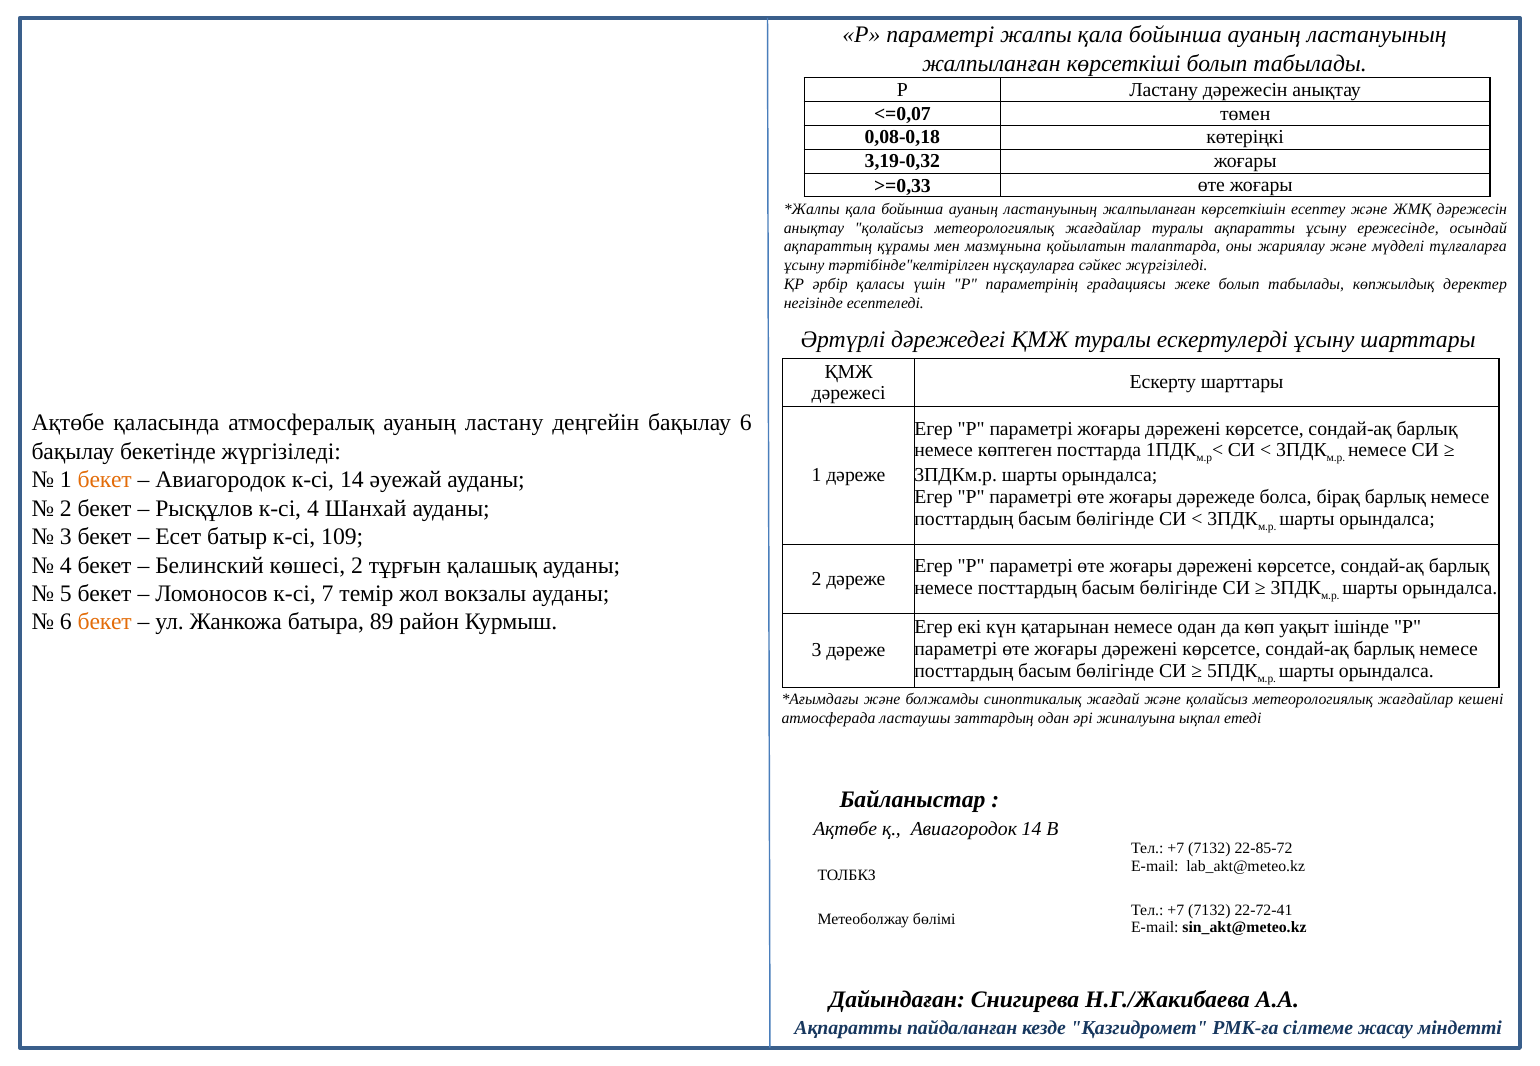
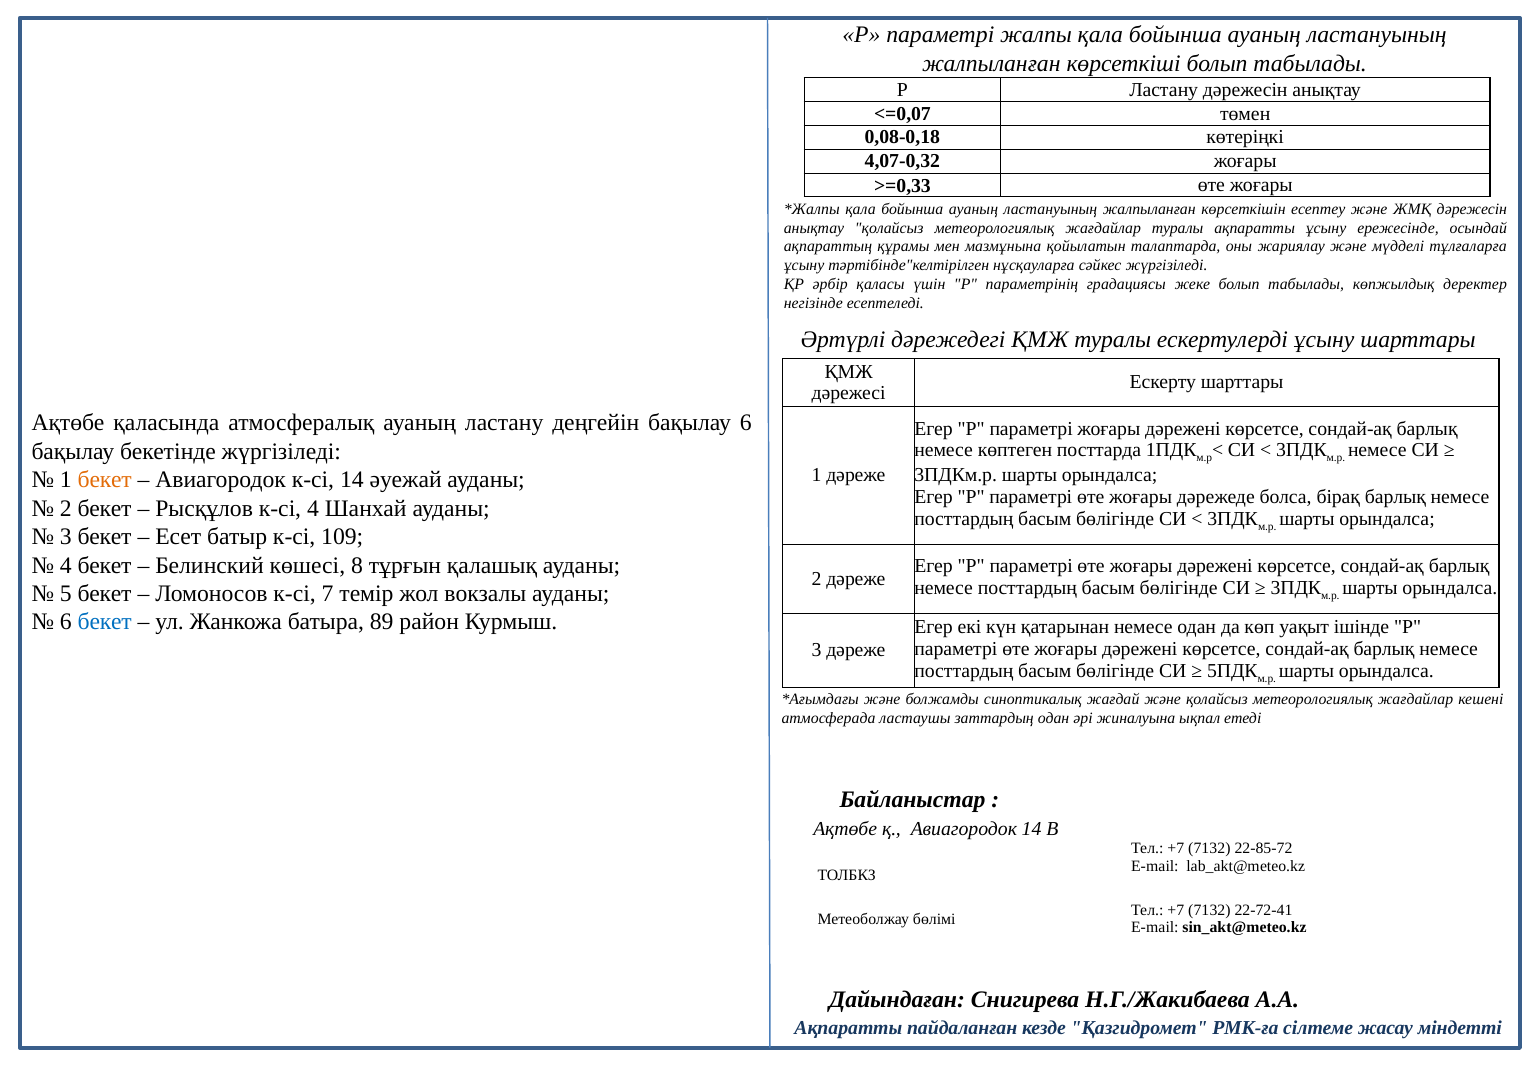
3,19-0,32: 3,19-0,32 -> 4,07-0,32
көшесі 2: 2 -> 8
бекет at (105, 622) colour: orange -> blue
